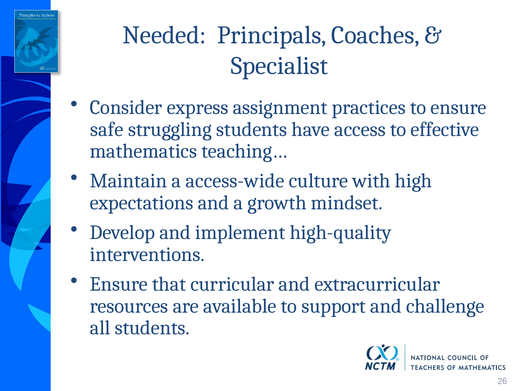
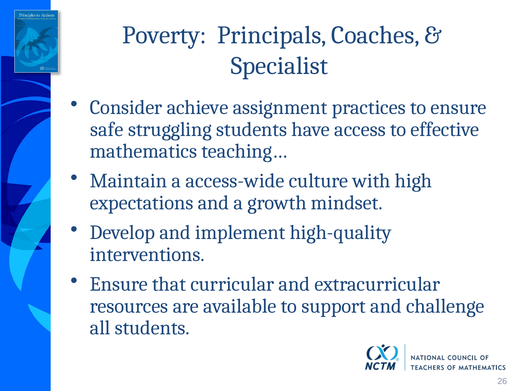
Needed: Needed -> Poverty
express: express -> achieve
